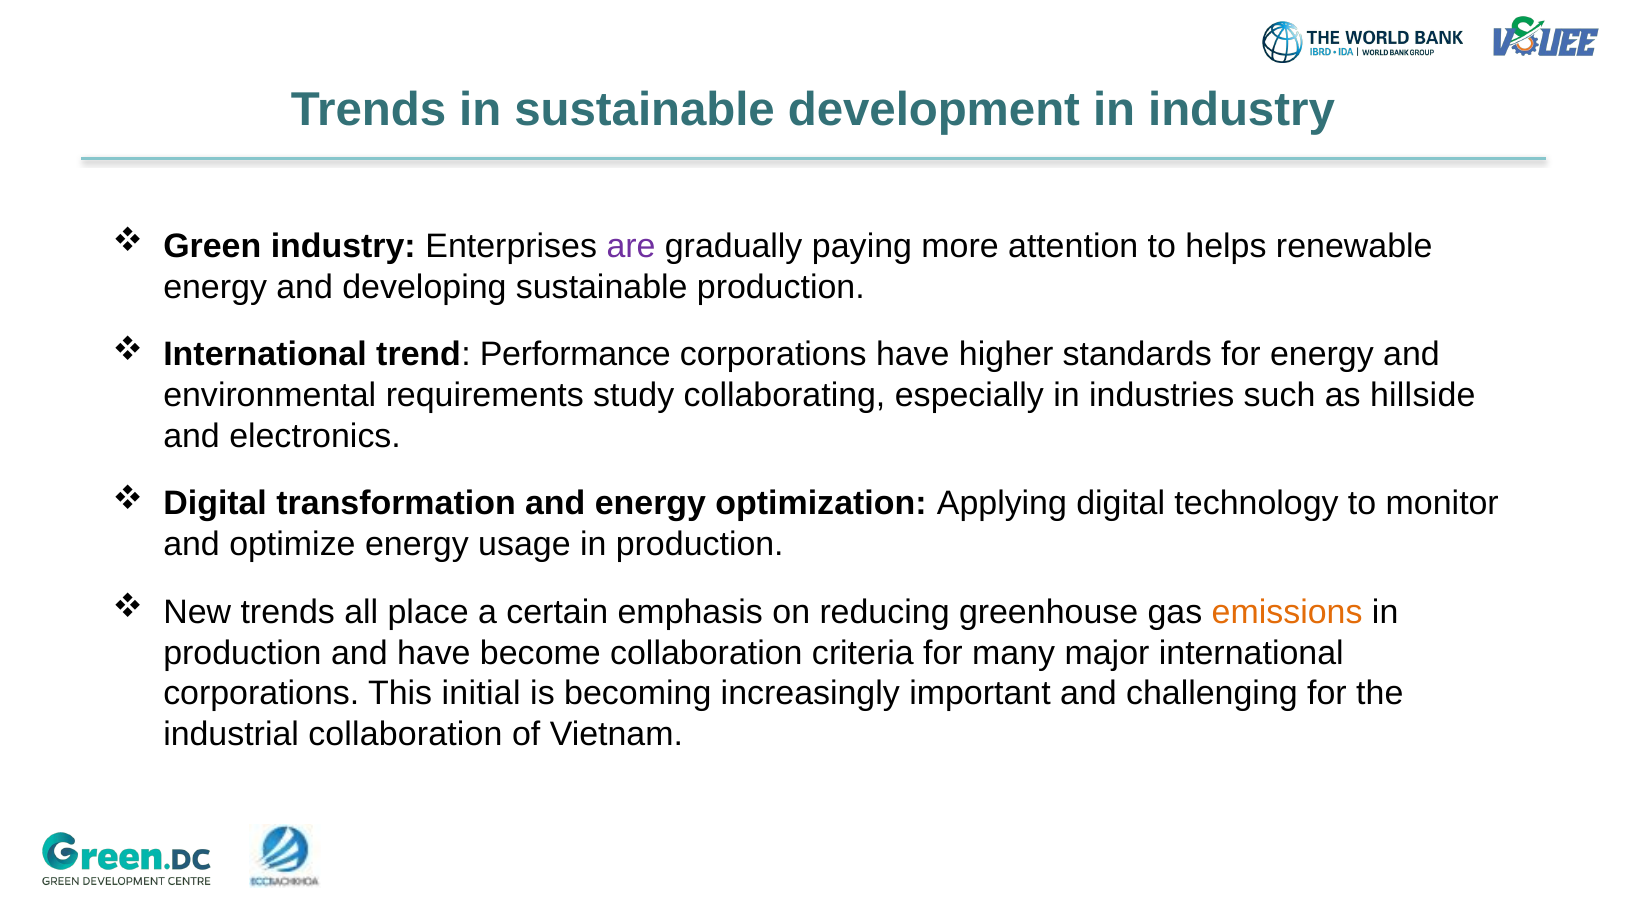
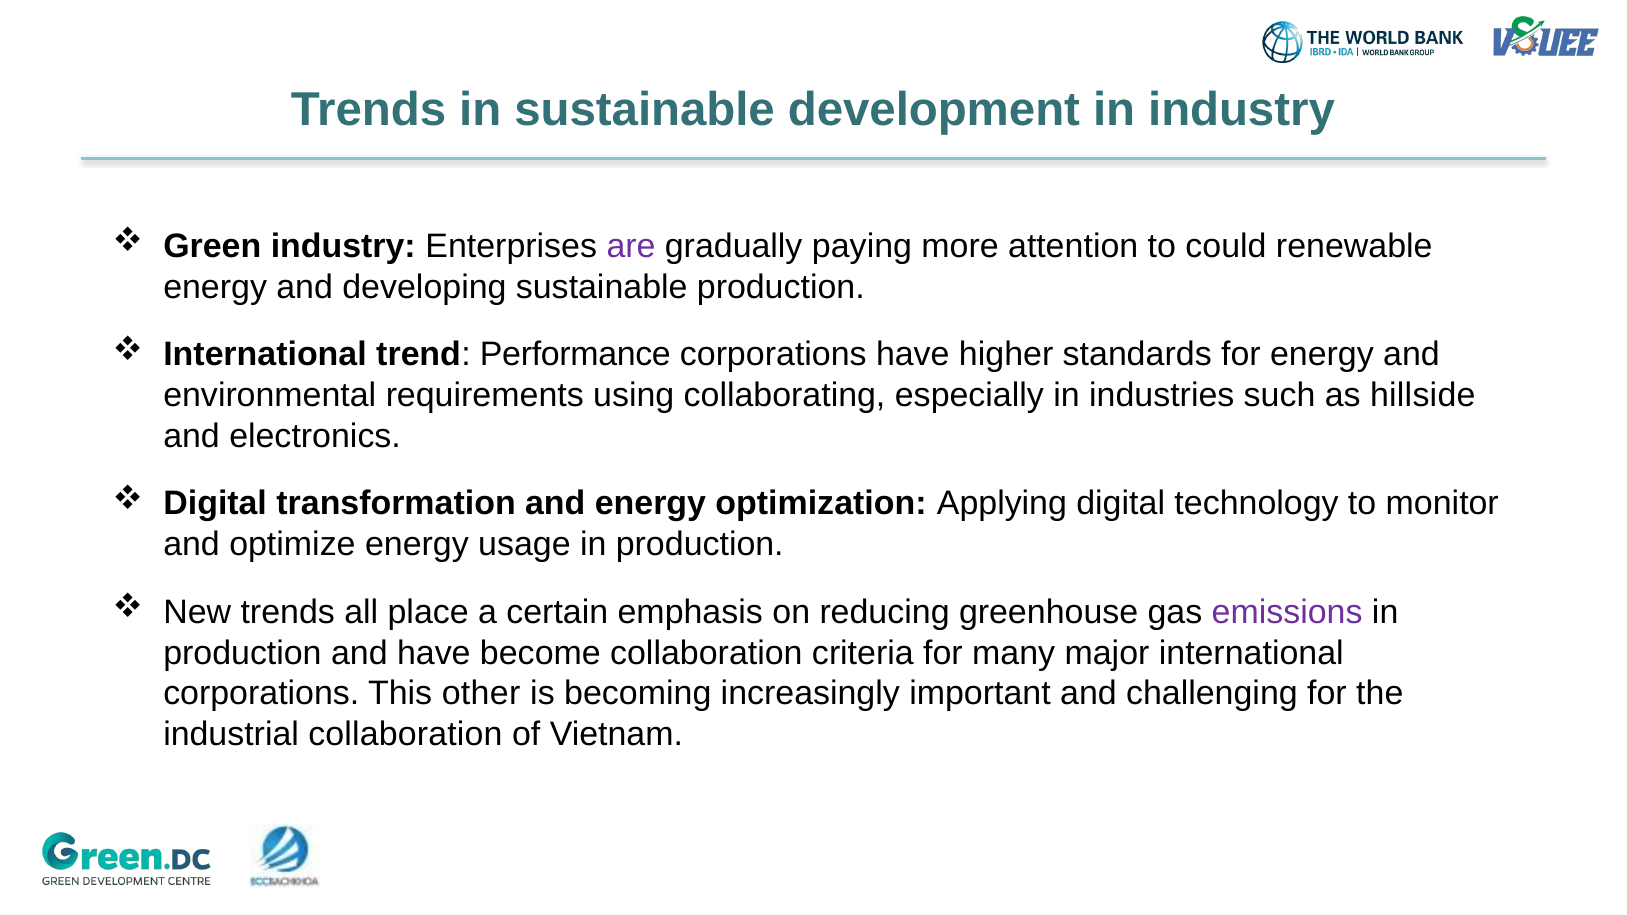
helps: helps -> could
study: study -> using
emissions colour: orange -> purple
initial: initial -> other
